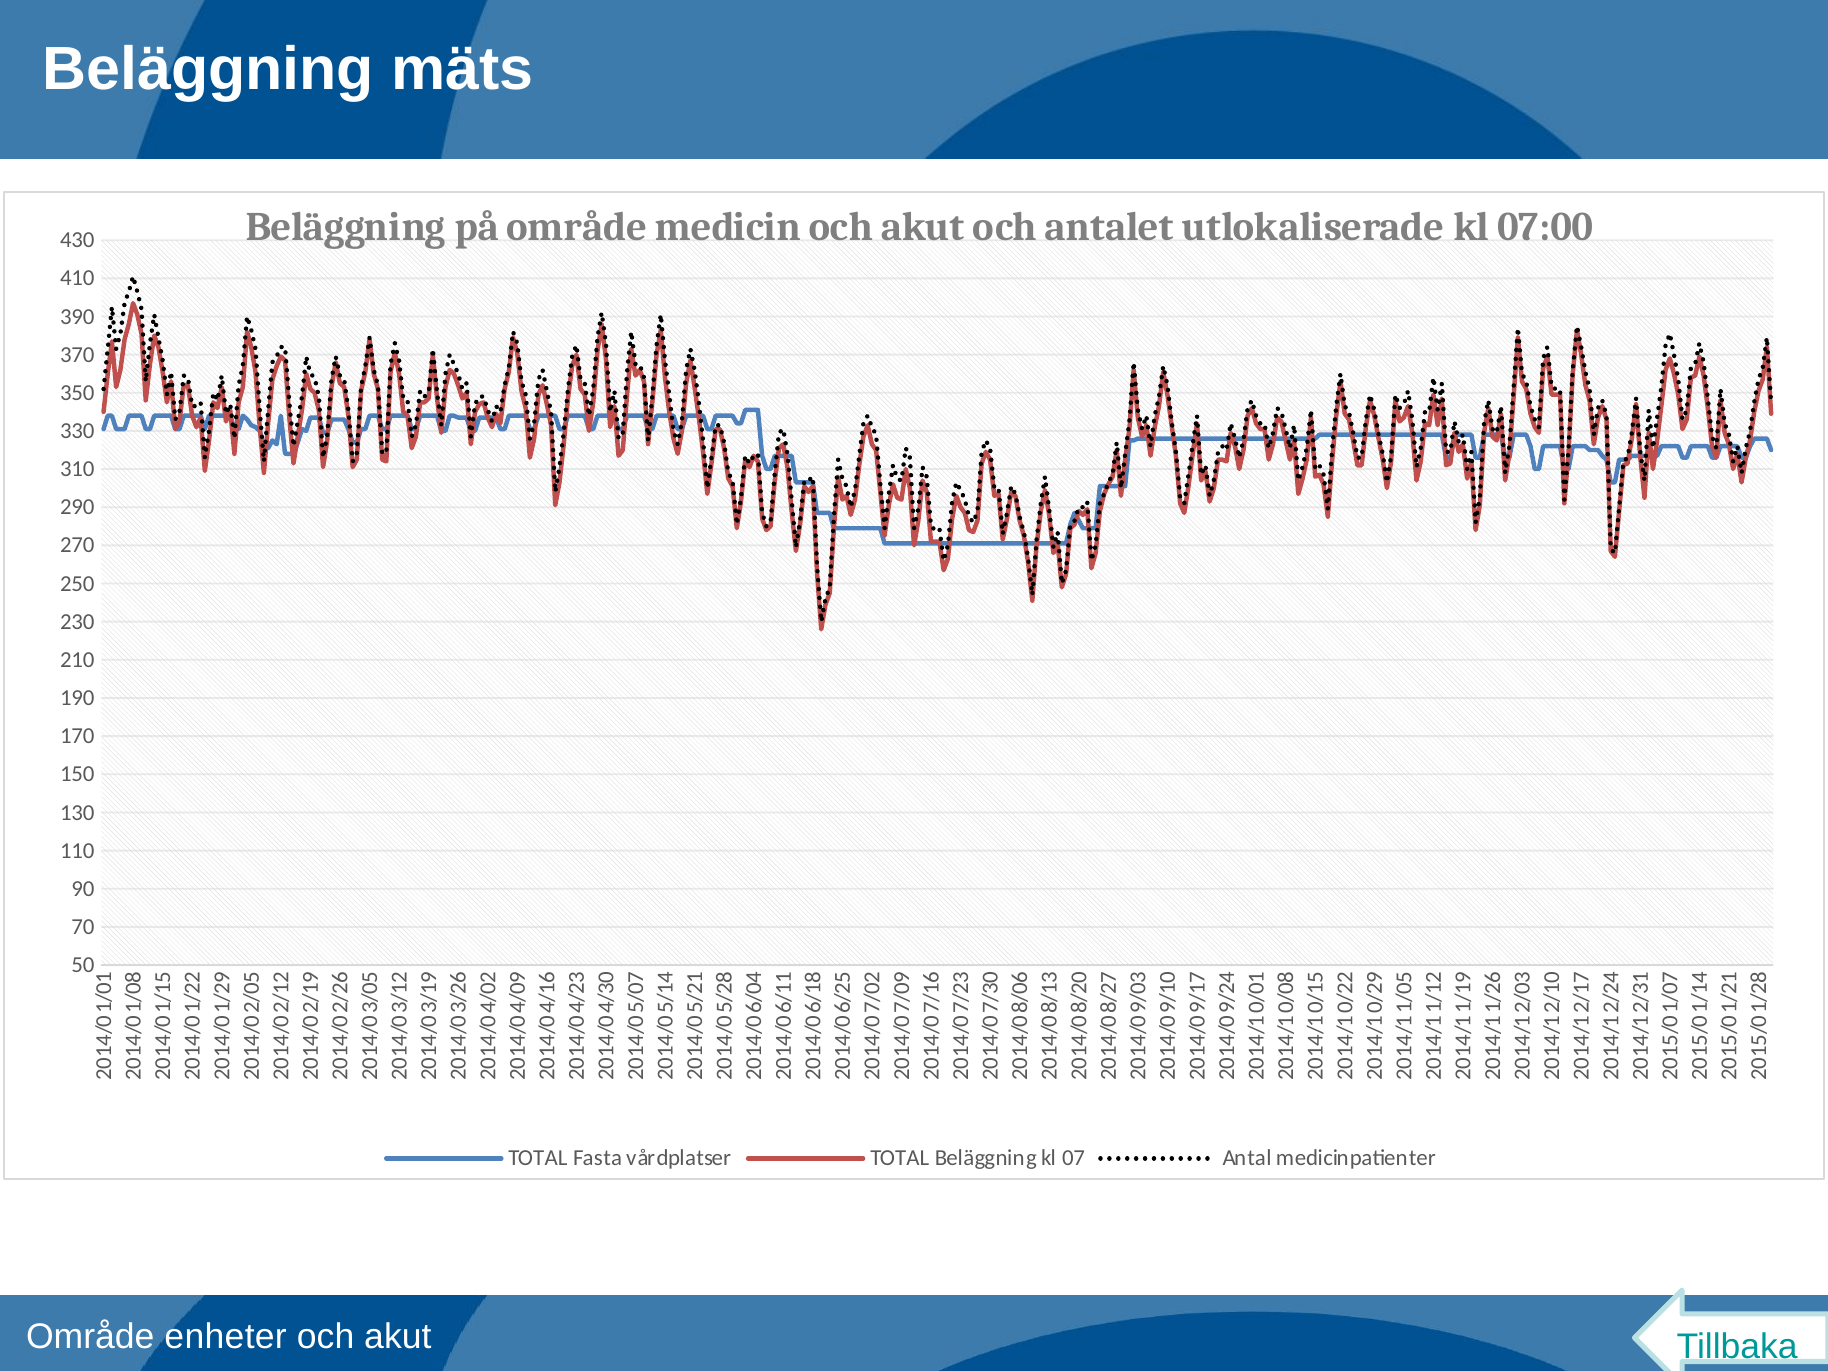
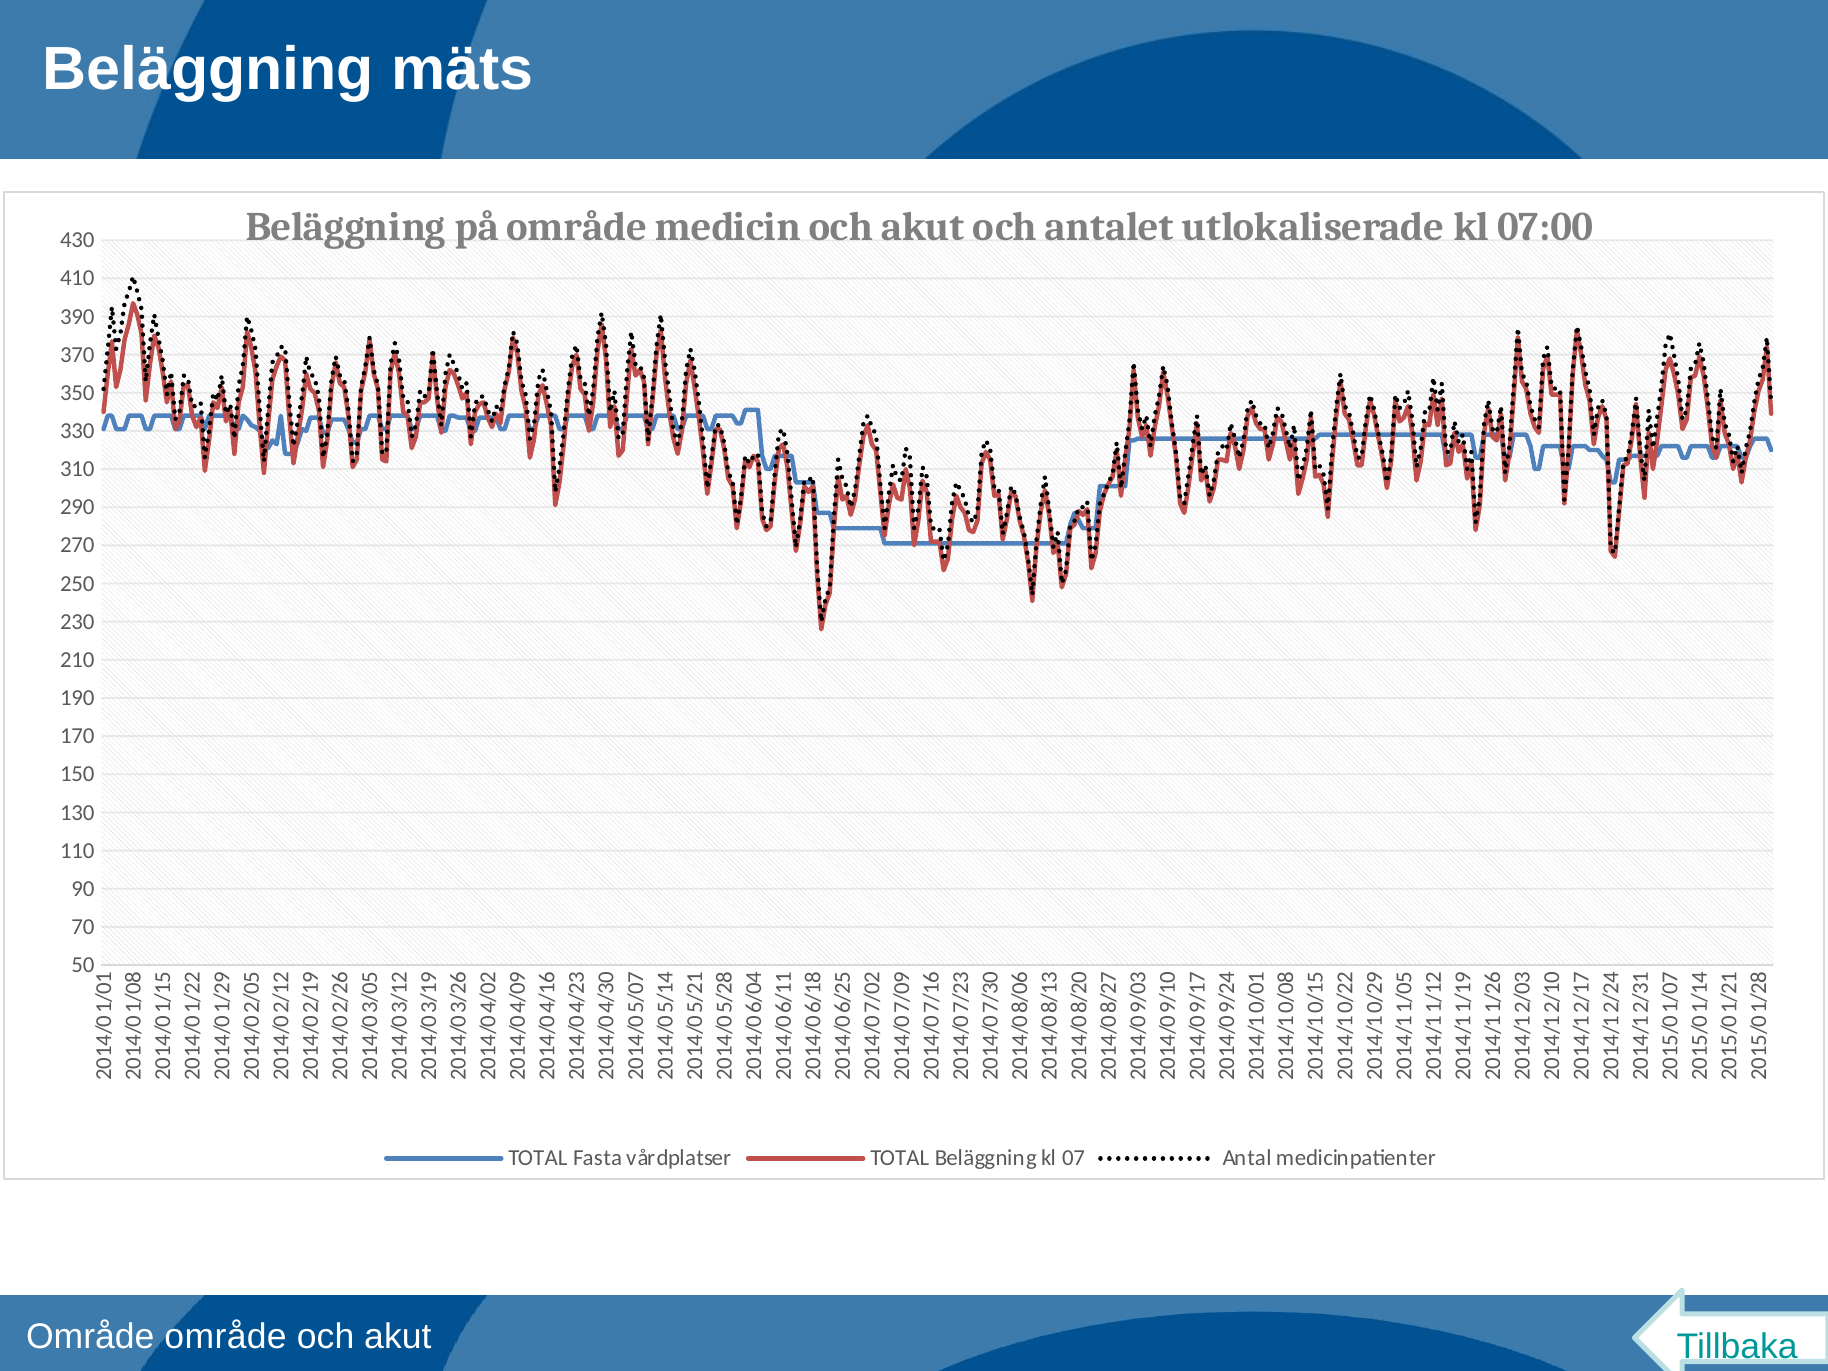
Område enheter: enheter -> område
